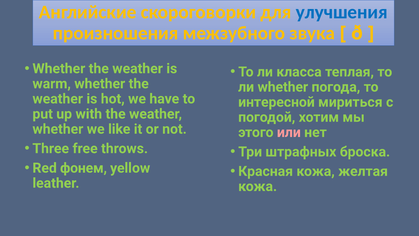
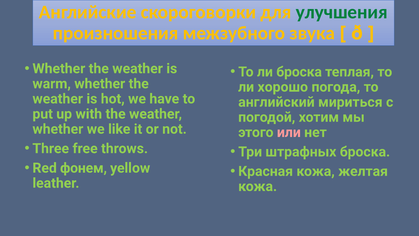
улучшения colour: blue -> green
ли класса: класса -> броска
ли whether: whether -> хорошо
интересной: интересной -> английский
